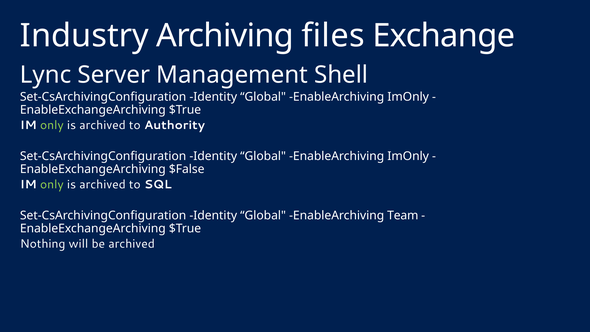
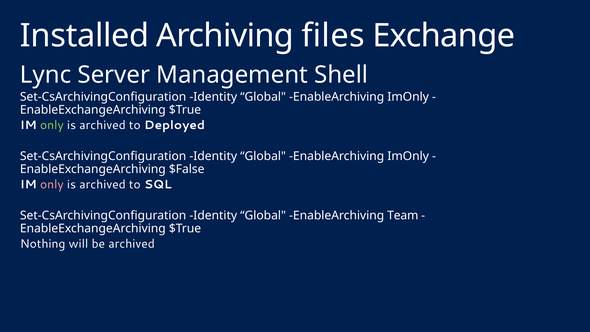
Industry: Industry -> Installed
Authority: Authority -> Deployed
only at (52, 184) colour: light green -> pink
